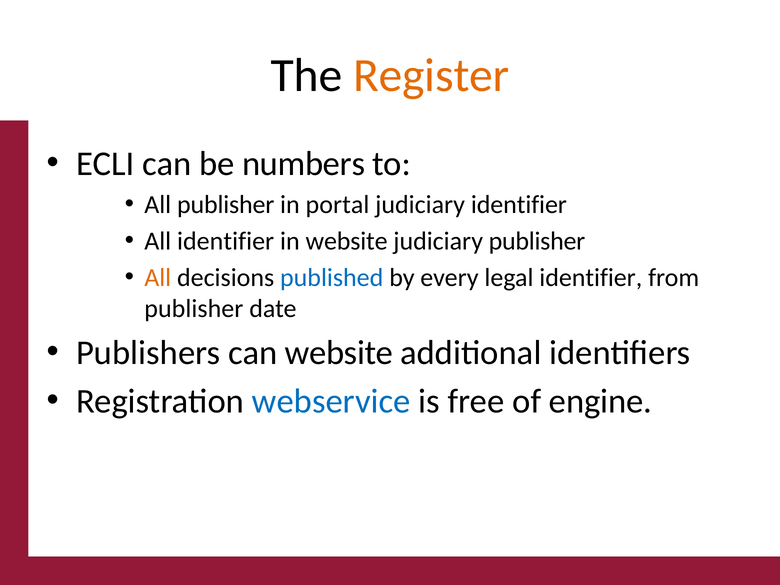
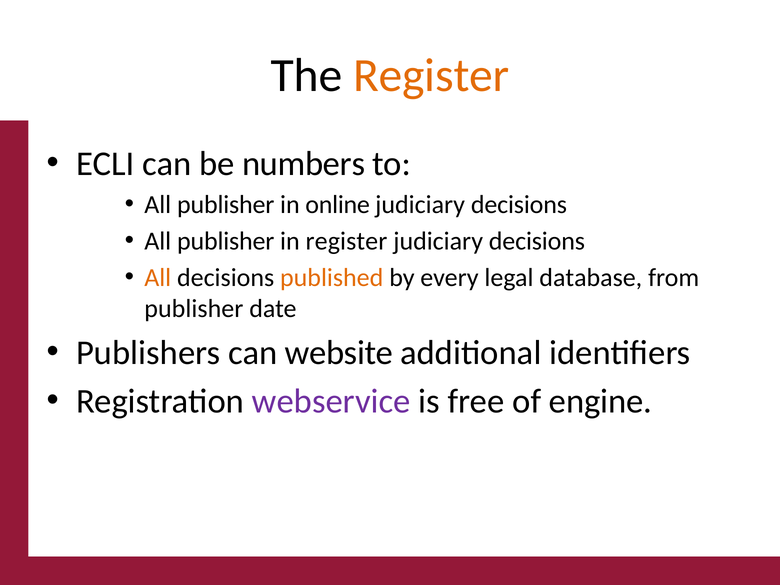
portal: portal -> online
identifier at (519, 205): identifier -> decisions
identifier at (226, 241): identifier -> publisher
in website: website -> register
publisher at (537, 241): publisher -> decisions
published colour: blue -> orange
legal identifier: identifier -> database
webservice colour: blue -> purple
